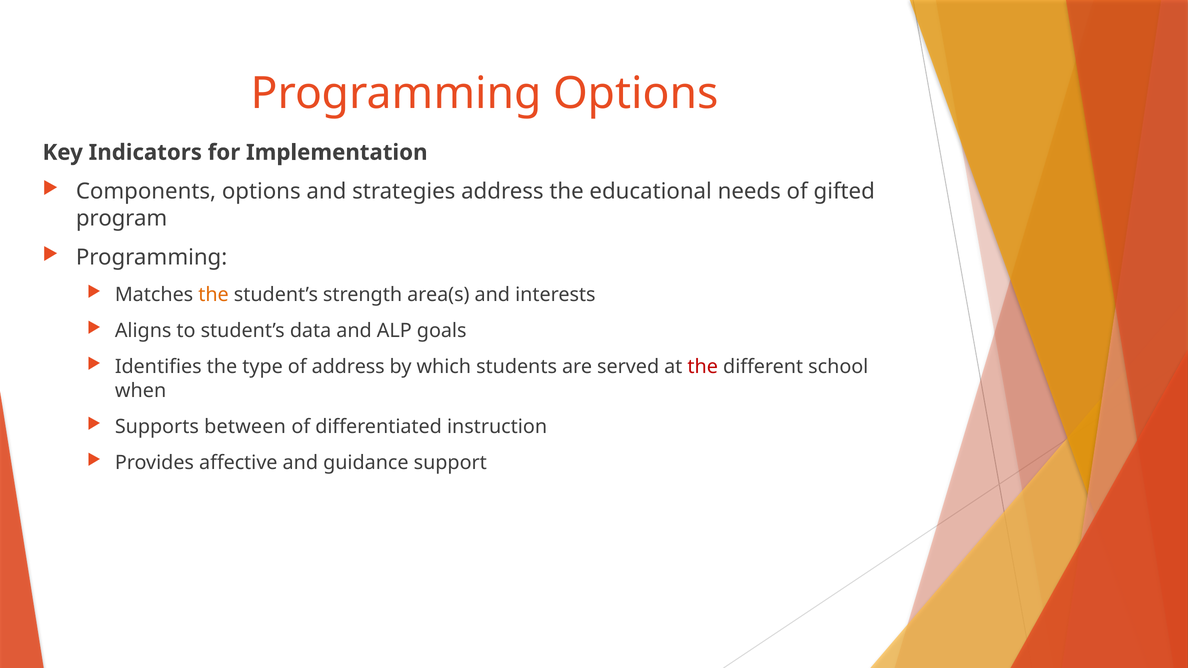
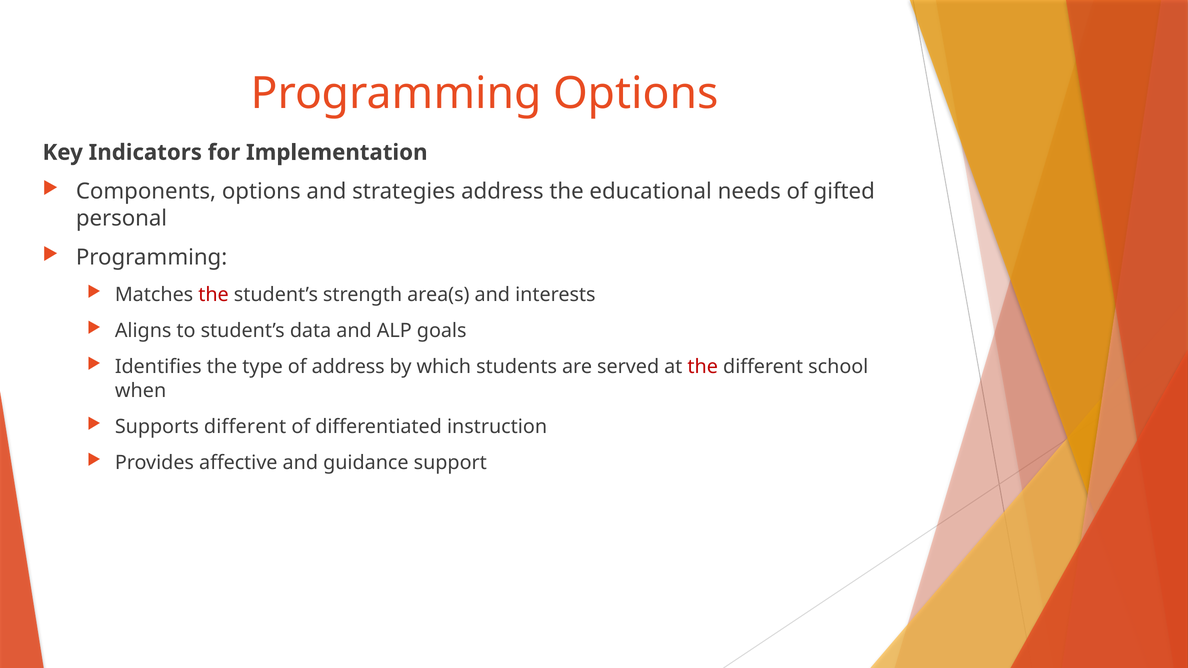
program: program -> personal
the at (214, 295) colour: orange -> red
Supports between: between -> different
